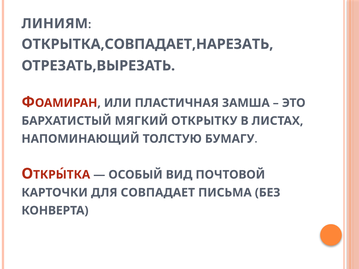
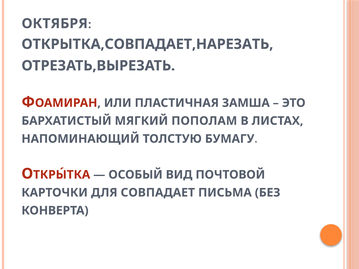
ЛИНИЯМ: ЛИНИЯМ -> ОКТЯБРЯ
ОТКРЫТКУ: ОТКРЫТКУ -> ПОПОЛАМ
